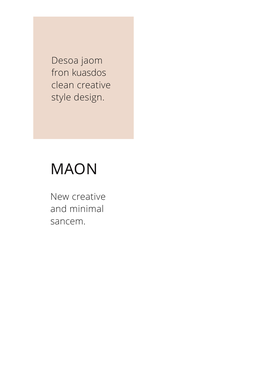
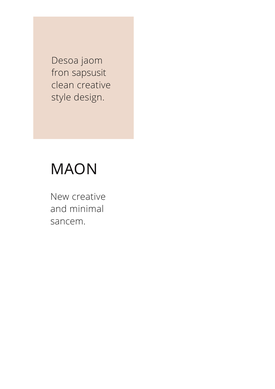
kuasdos: kuasdos -> sapsusit
